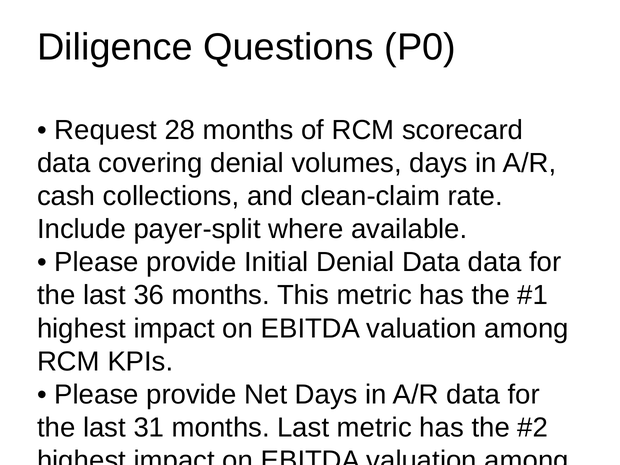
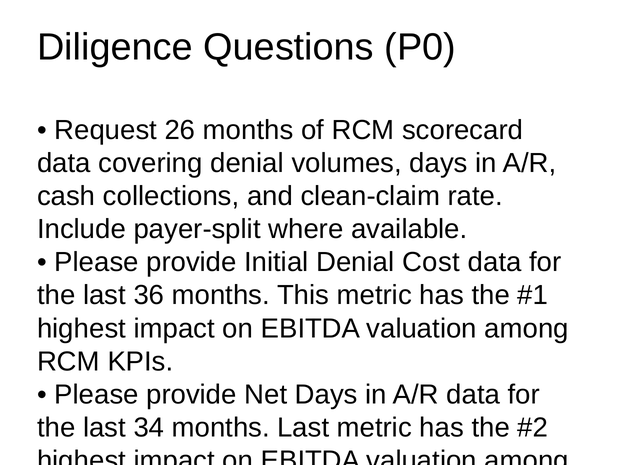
28: 28 -> 26
Denial Data: Data -> Cost
31: 31 -> 34
